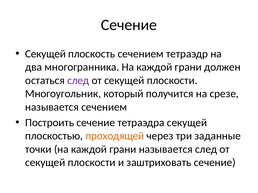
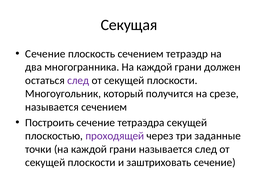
Сечение at (129, 25): Сечение -> Секущая
Секущей at (45, 54): Секущей -> Сечение
проходящей colour: orange -> purple
